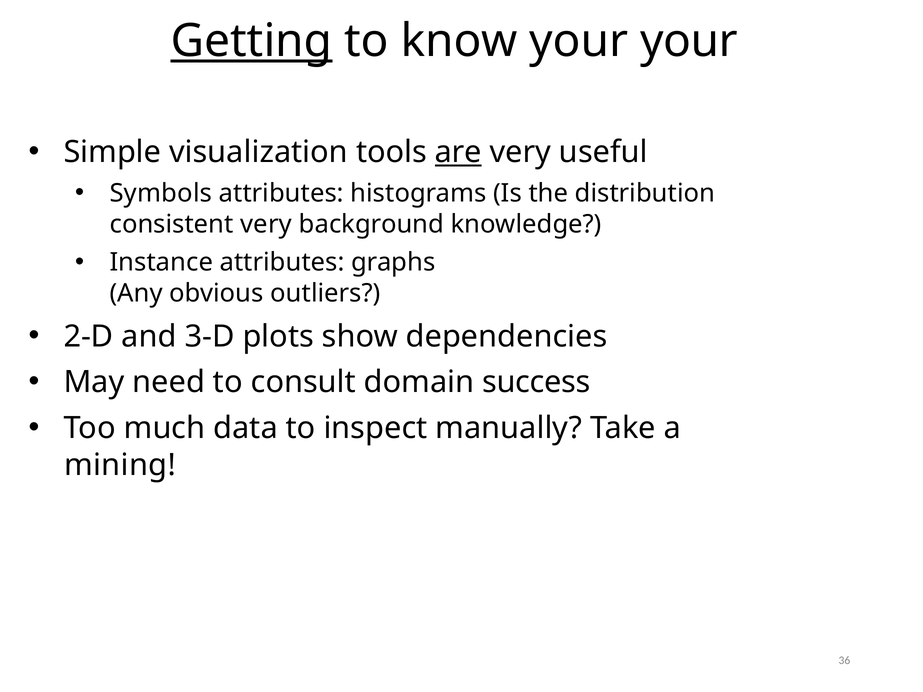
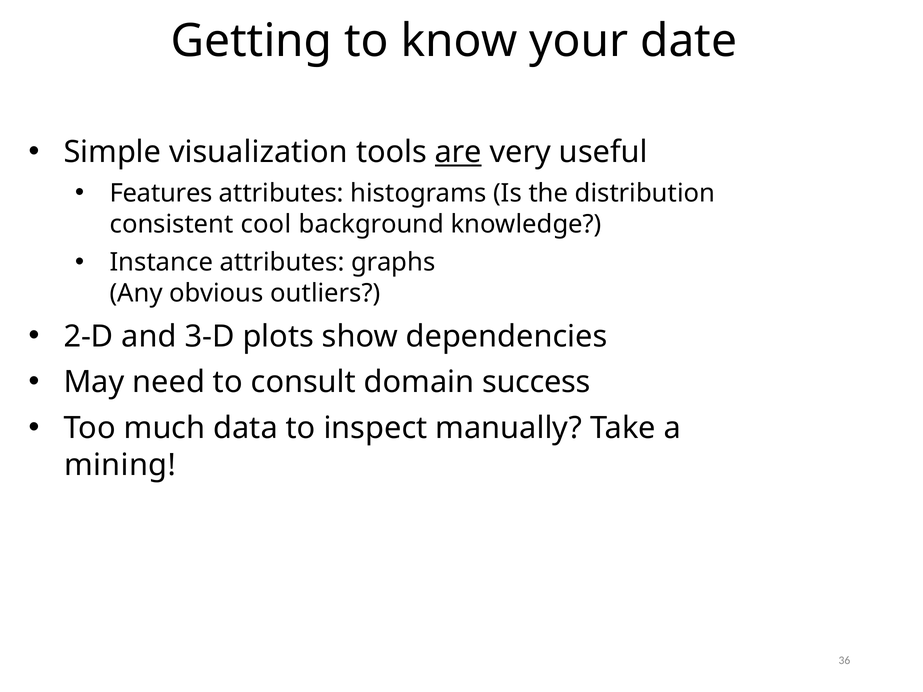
Getting underline: present -> none
your your: your -> date
Symbols: Symbols -> Features
consistent very: very -> cool
